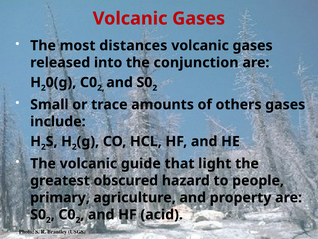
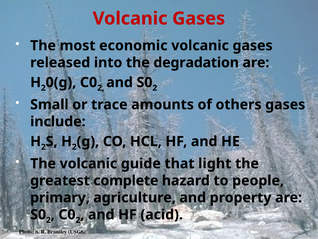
distances: distances -> economic
conjunction: conjunction -> degradation
obscured: obscured -> complete
